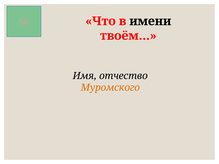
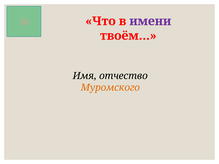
имени colour: black -> purple
